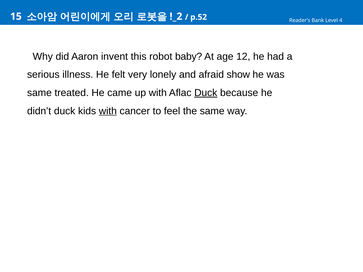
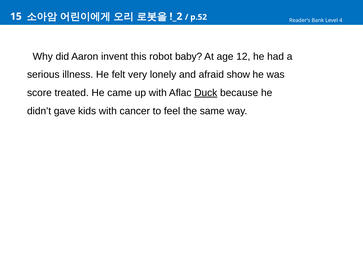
same at (39, 93): same -> score
didn’t duck: duck -> gave
with at (108, 111) underline: present -> none
